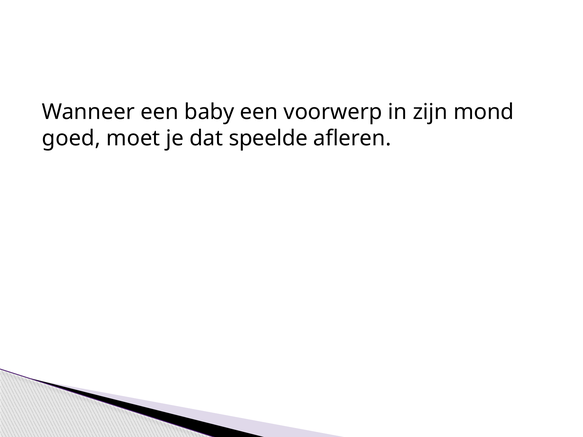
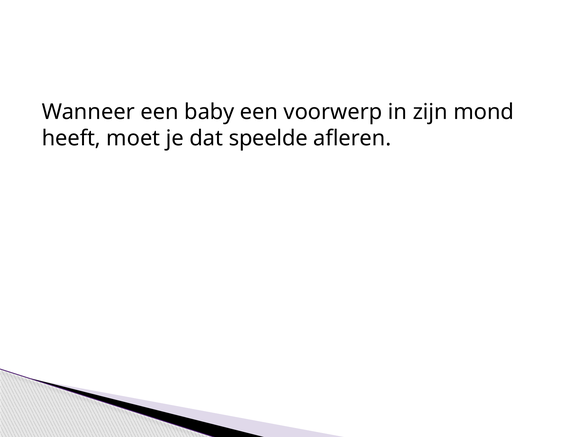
goed: goed -> heeft
